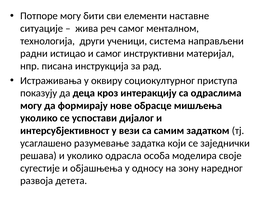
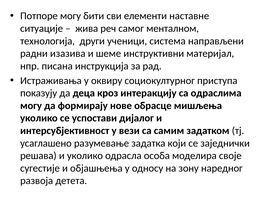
истицао: истицао -> изазива
и самог: самог -> шеме
